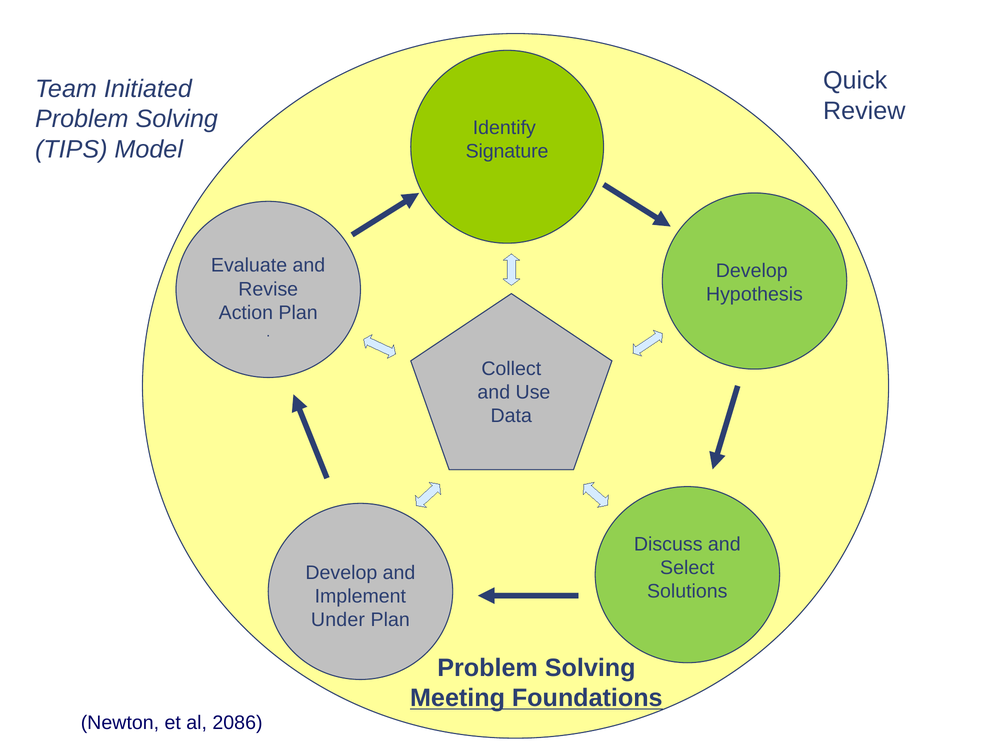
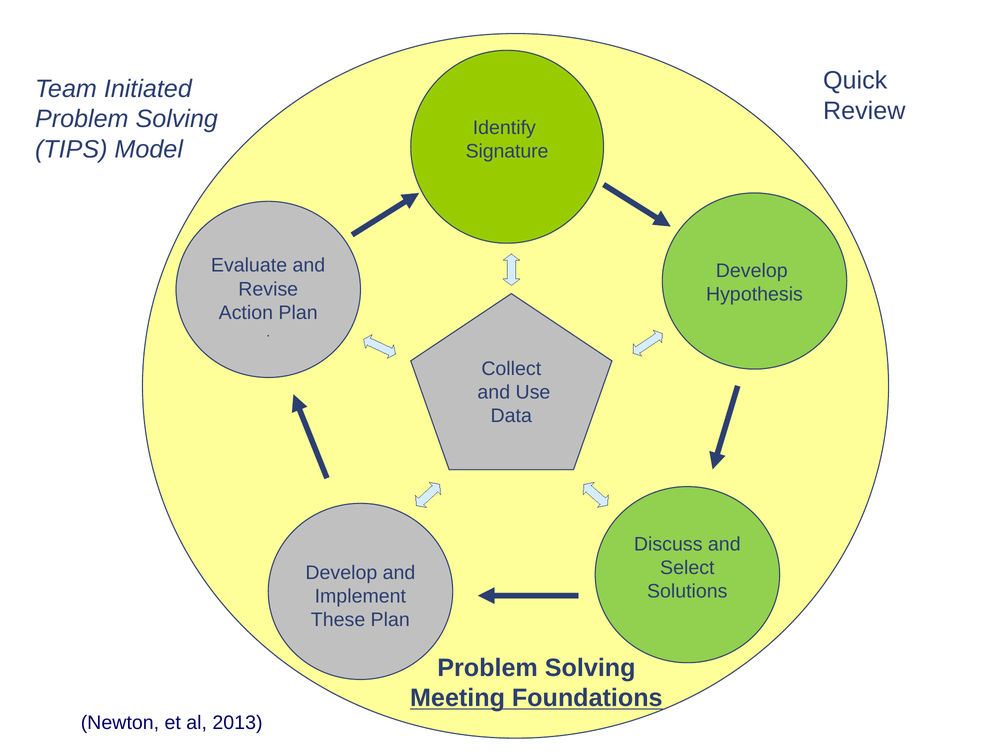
Under: Under -> These
2086: 2086 -> 2013
